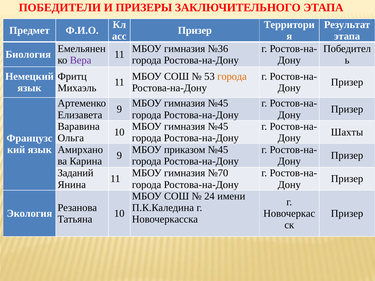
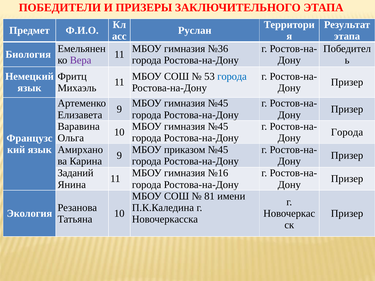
Призер at (195, 30): Призер -> Руслан
города at (232, 77) colour: orange -> blue
Шахты at (347, 132): Шахты -> Города
№70: №70 -> №16
24: 24 -> 81
